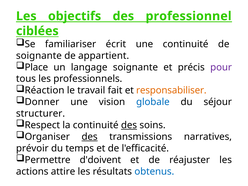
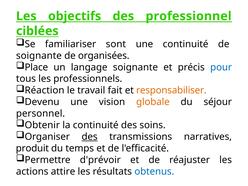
écrit: écrit -> sont
appartient: appartient -> organisées
pour colour: purple -> blue
Donner: Donner -> Devenu
globale colour: blue -> orange
structurer: structurer -> personnel
Respect: Respect -> Obtenir
des at (129, 125) underline: present -> none
prévoir: prévoir -> produit
d'doivent: d'doivent -> d'prévoir
